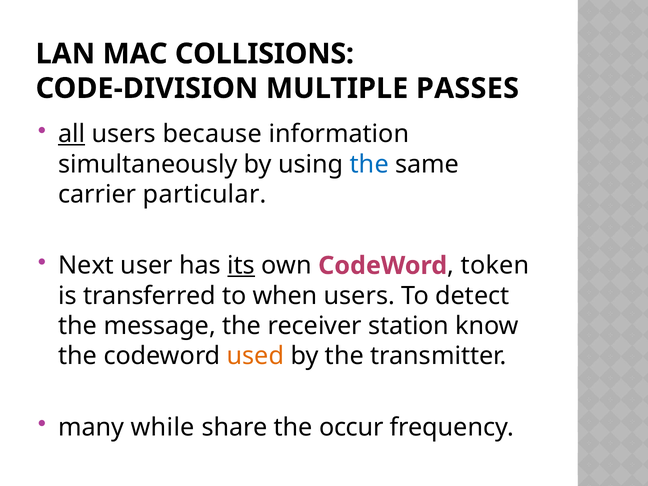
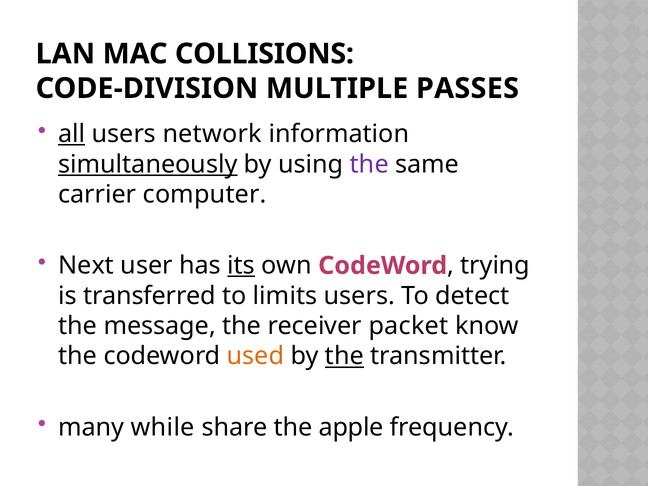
because: because -> network
simultaneously underline: none -> present
the at (369, 164) colour: blue -> purple
particular: particular -> computer
token: token -> trying
when: when -> limits
station: station -> packet
the at (344, 356) underline: none -> present
occur: occur -> apple
